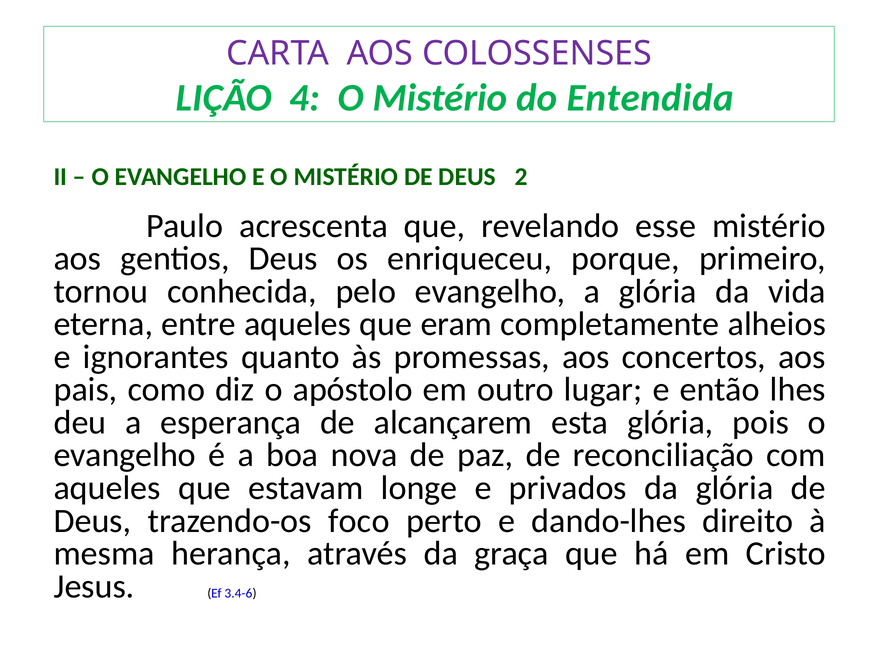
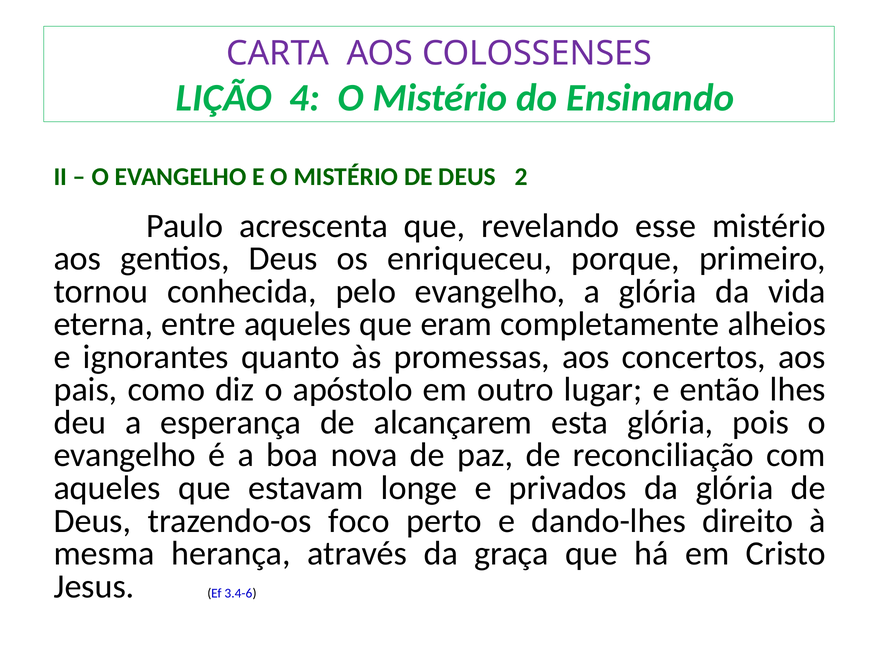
Entendida: Entendida -> Ensinando
